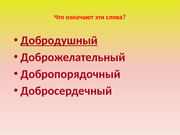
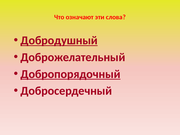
Добропорядочный underline: none -> present
